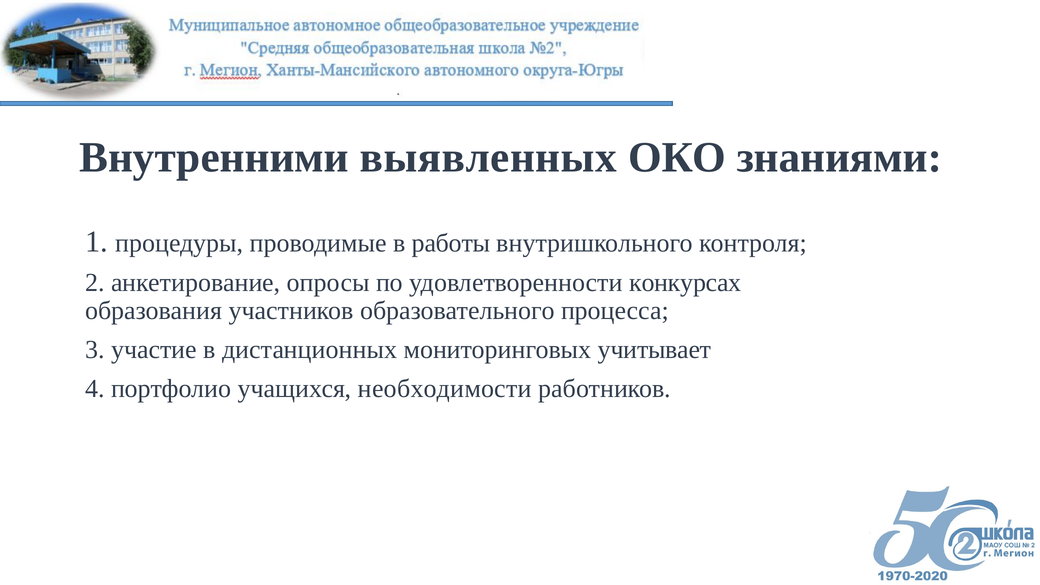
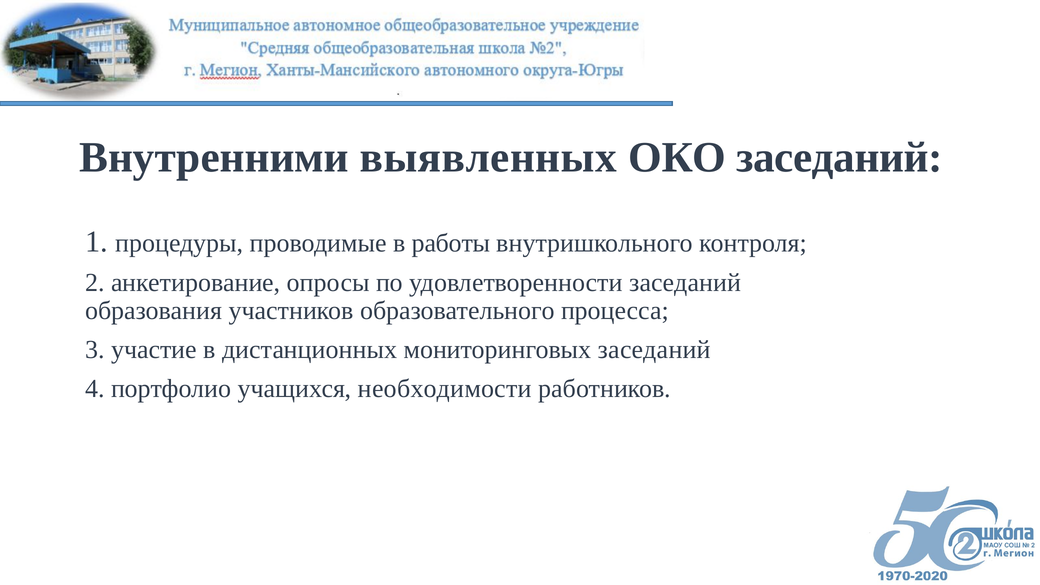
ОКО знаниями: знаниями -> заседаний
удовлетворенности конкурсах: конкурсах -> заседаний
мониторинговых учитывает: учитывает -> заседаний
